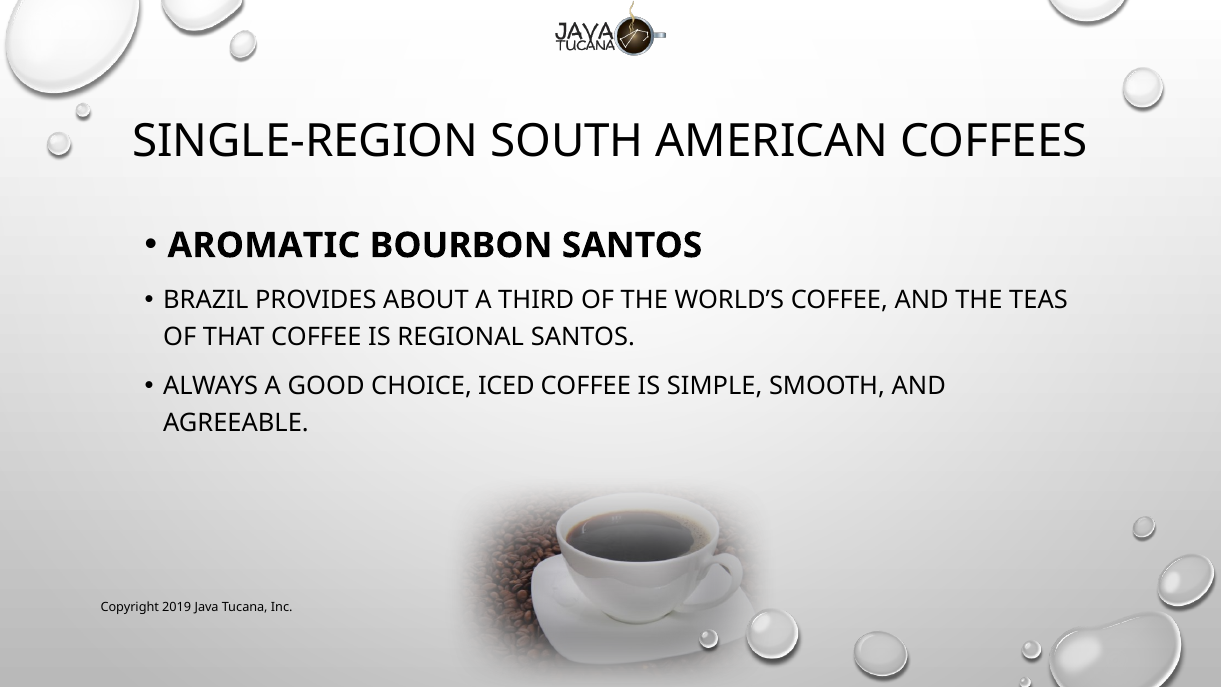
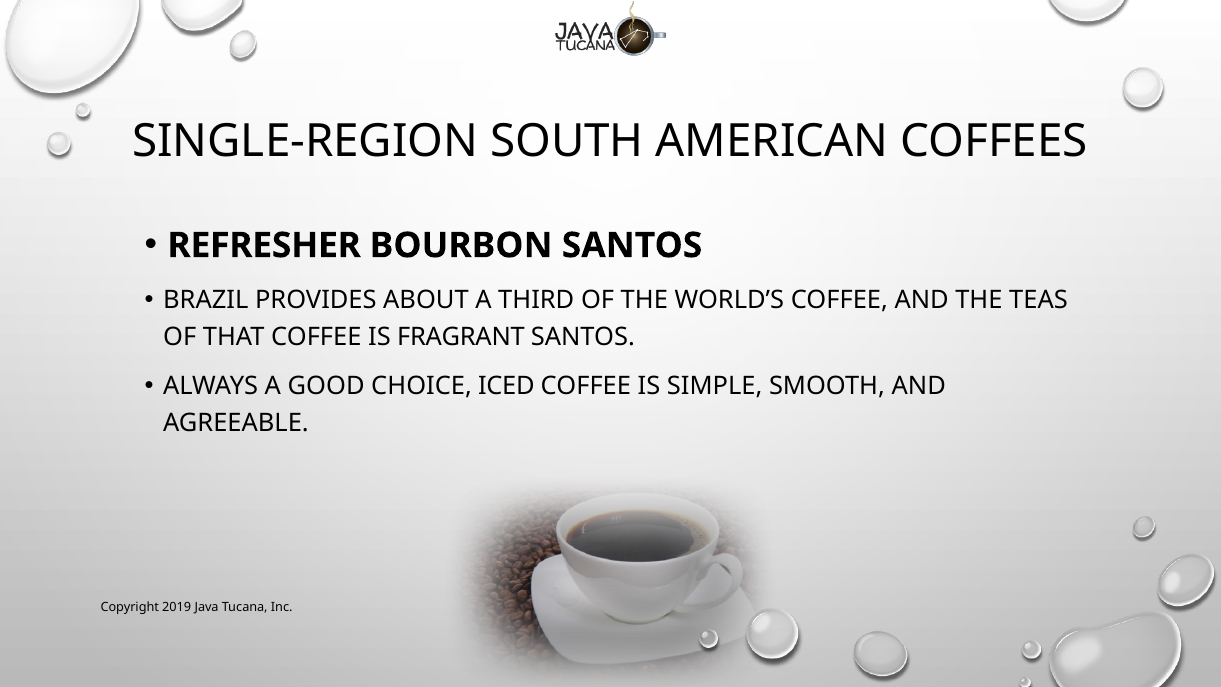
AROMATIC: AROMATIC -> REFRESHER
REGIONAL: REGIONAL -> FRAGRANT
